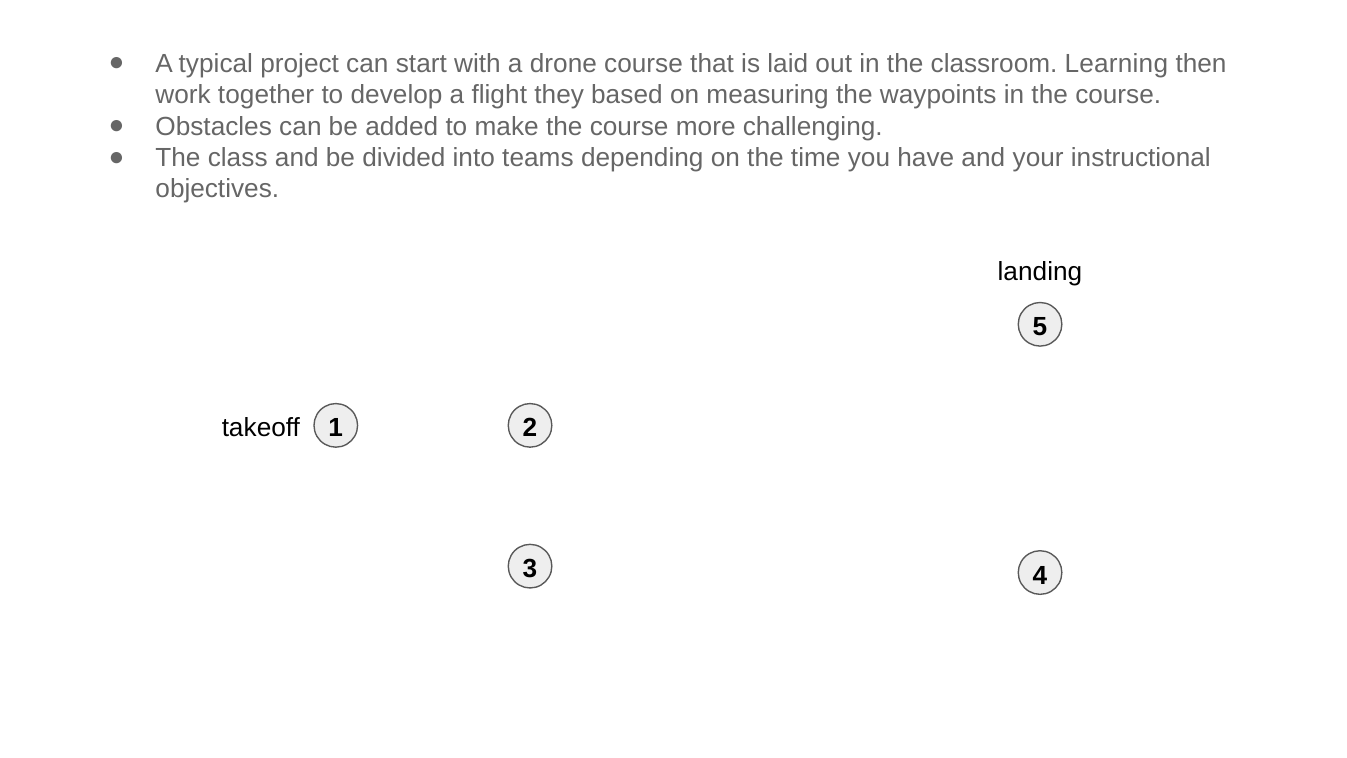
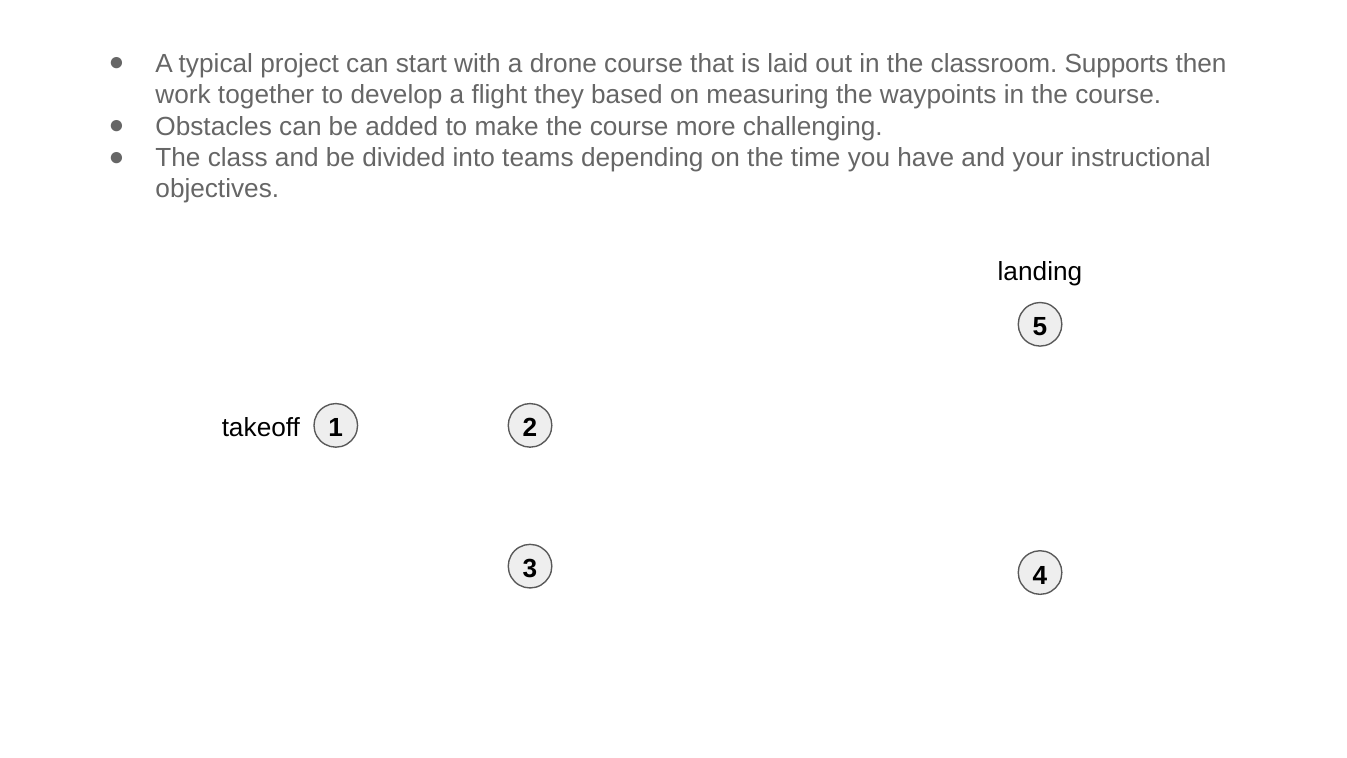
Learning: Learning -> Supports
